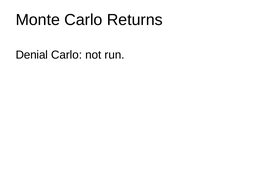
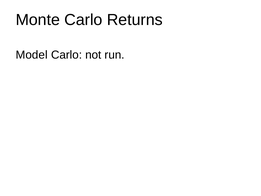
Denial: Denial -> Model
